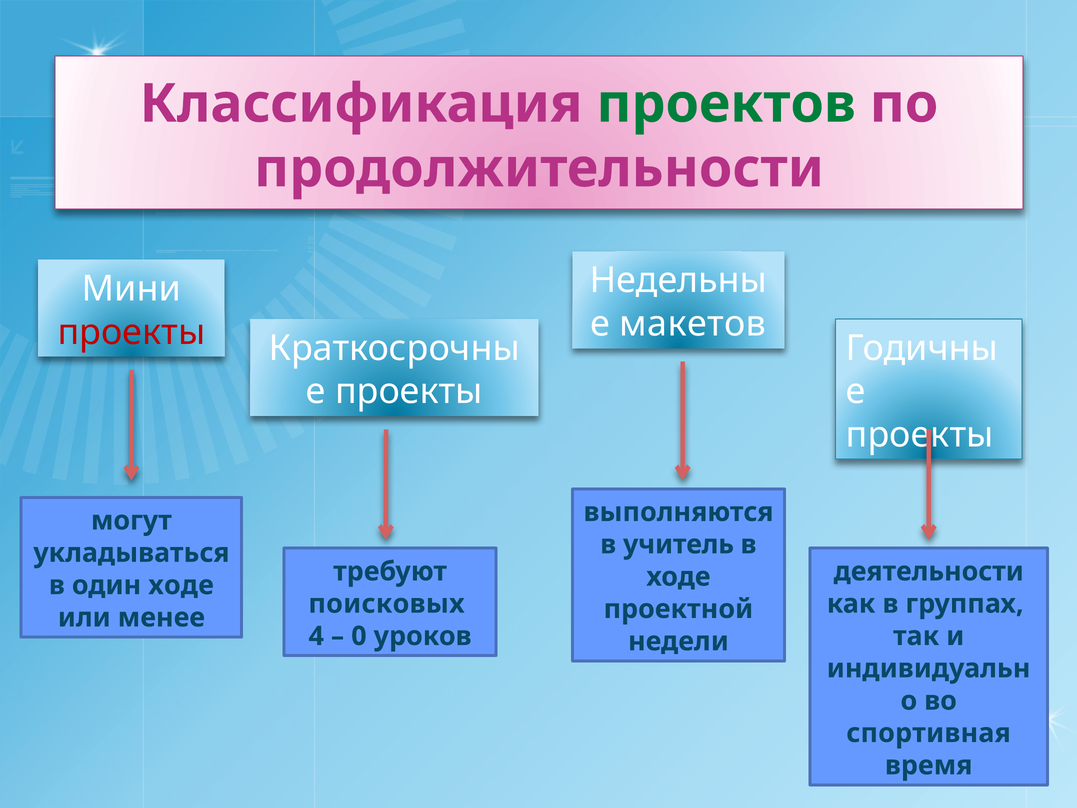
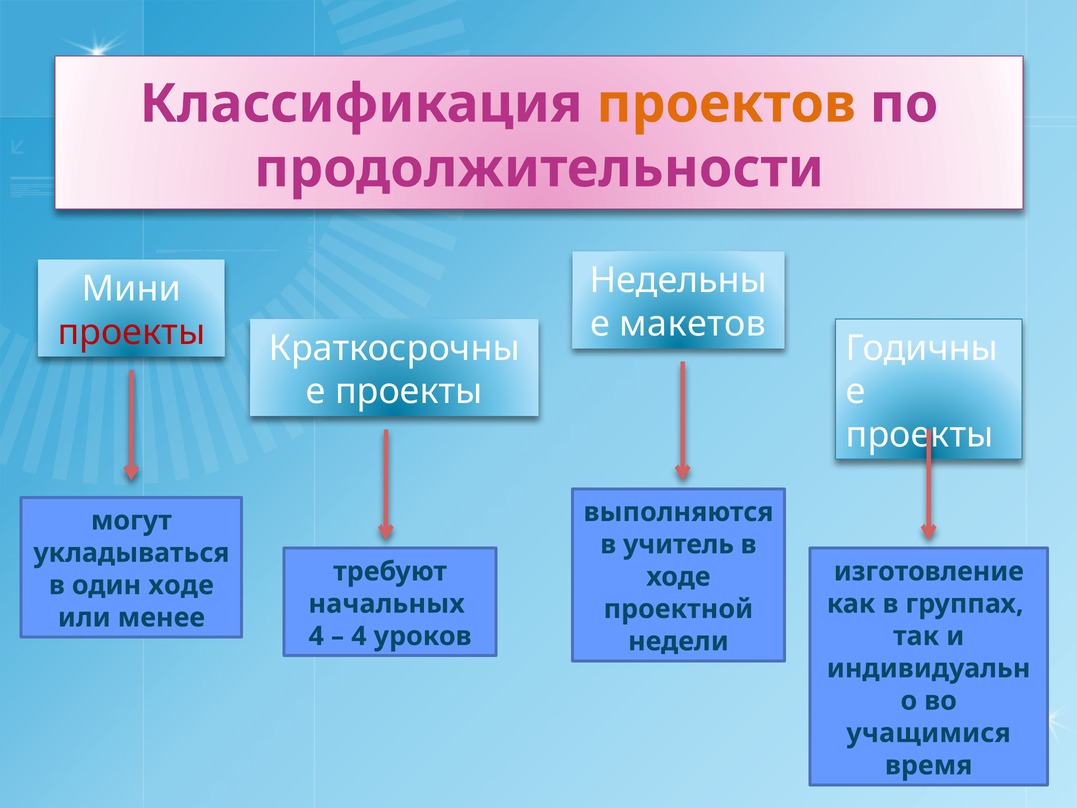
проектов colour: green -> orange
деятельности: деятельности -> изготовление
поисковых: поисковых -> начальных
0 at (359, 636): 0 -> 4
спортивная: спортивная -> учащимися
